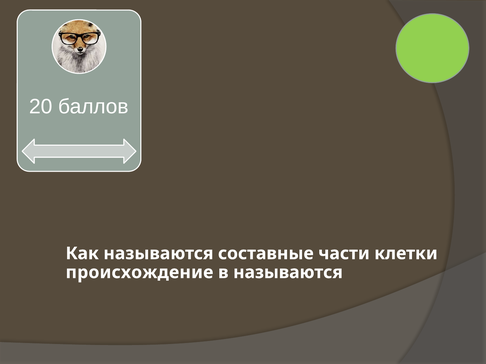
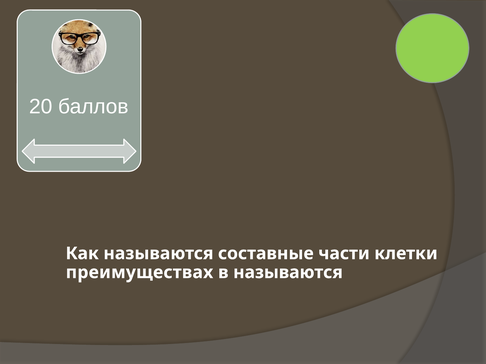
происхождение: происхождение -> преимуществах
